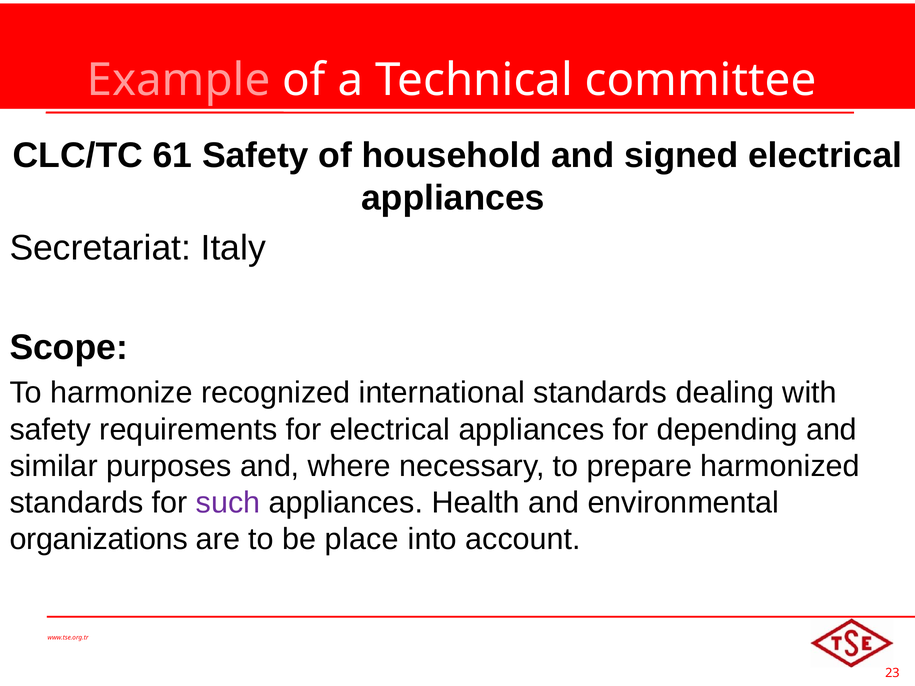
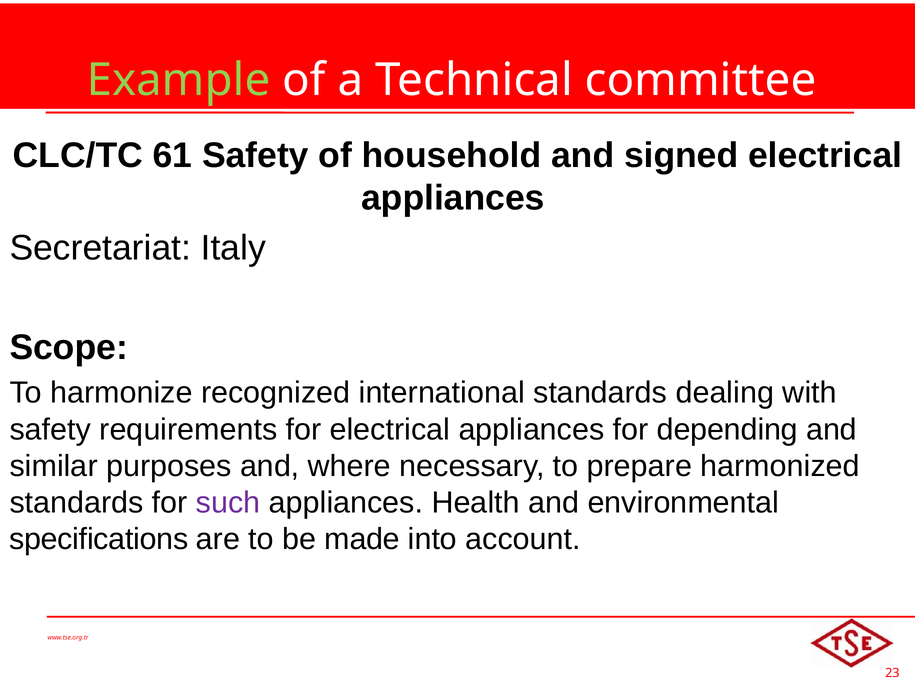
Example colour: pink -> light green
organizations: organizations -> specifications
place: place -> made
